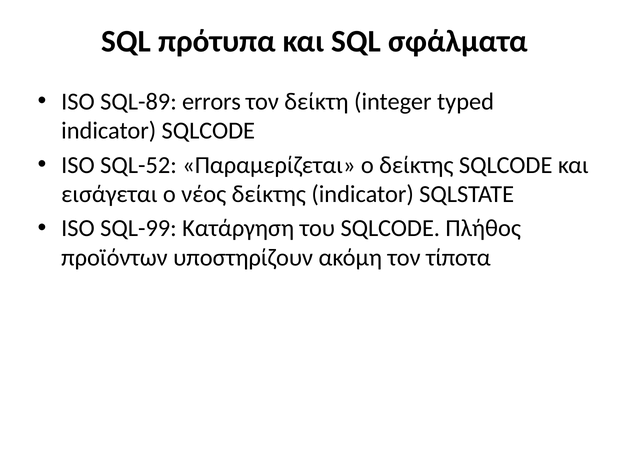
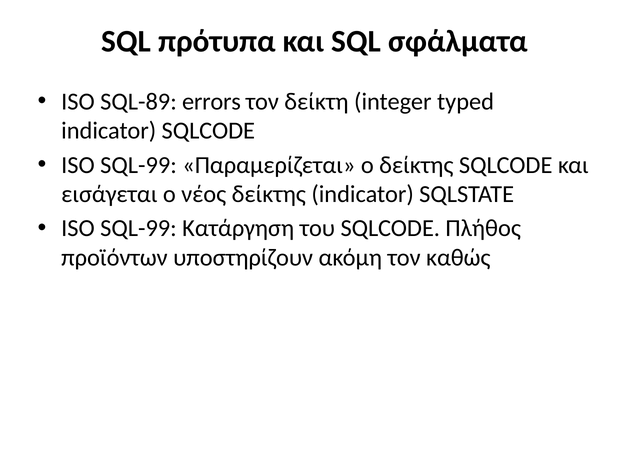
SQL-52 at (138, 165): SQL-52 -> SQL-99
τίποτα: τίποτα -> καθώς
